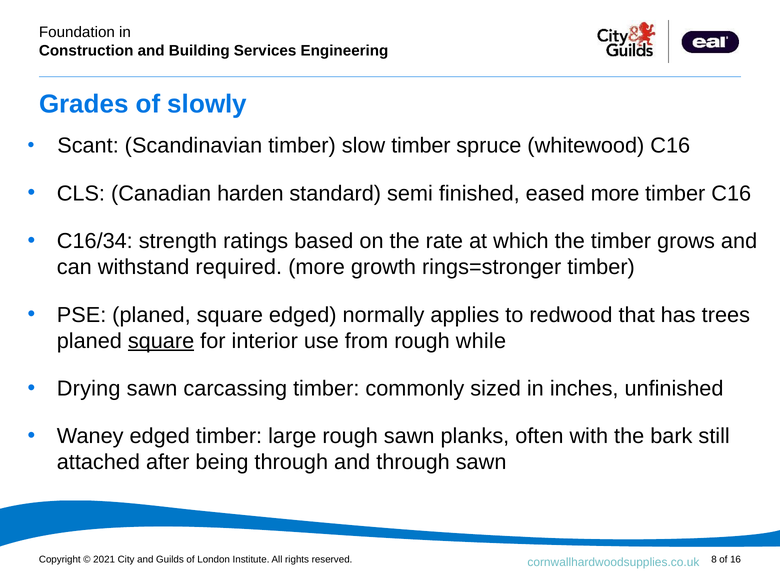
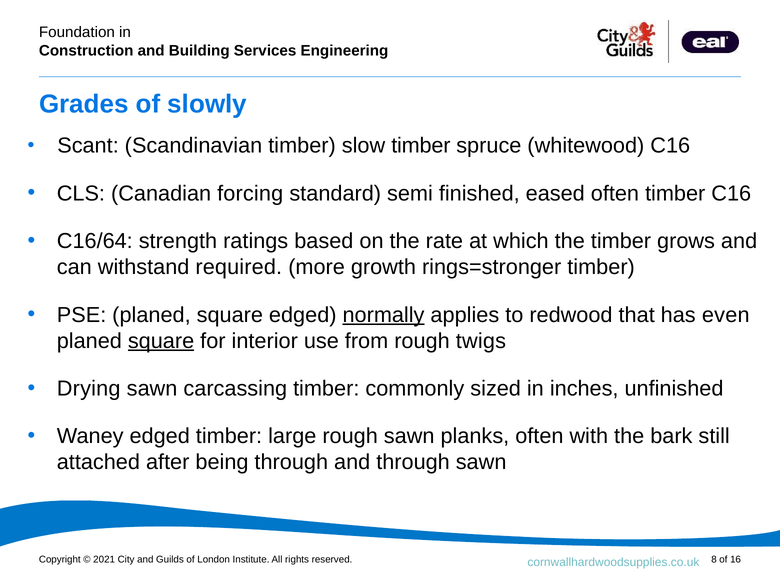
harden: harden -> forcing
eased more: more -> often
C16/34: C16/34 -> C16/64
normally underline: none -> present
trees: trees -> even
while: while -> twigs
